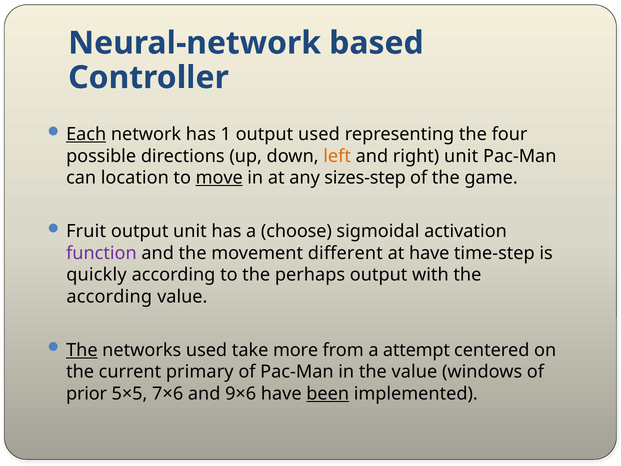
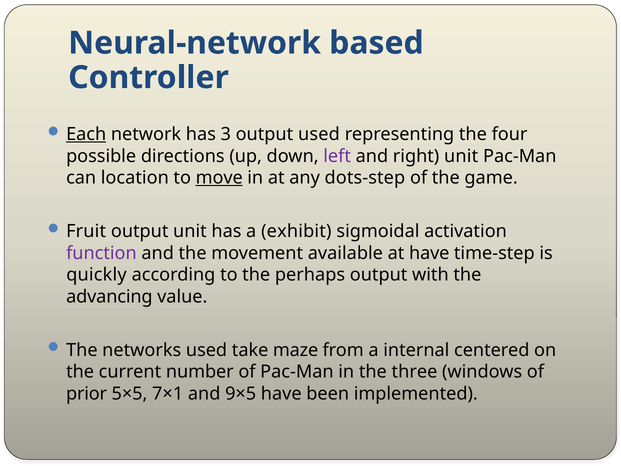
1: 1 -> 3
left colour: orange -> purple
sizes-step: sizes-step -> dots-step
choose: choose -> exhibit
different: different -> available
according at (109, 296): according -> advancing
The at (82, 350) underline: present -> none
more: more -> maze
attempt: attempt -> internal
primary: primary -> number
the value: value -> three
7×6: 7×6 -> 7×1
9×6: 9×6 -> 9×5
been underline: present -> none
